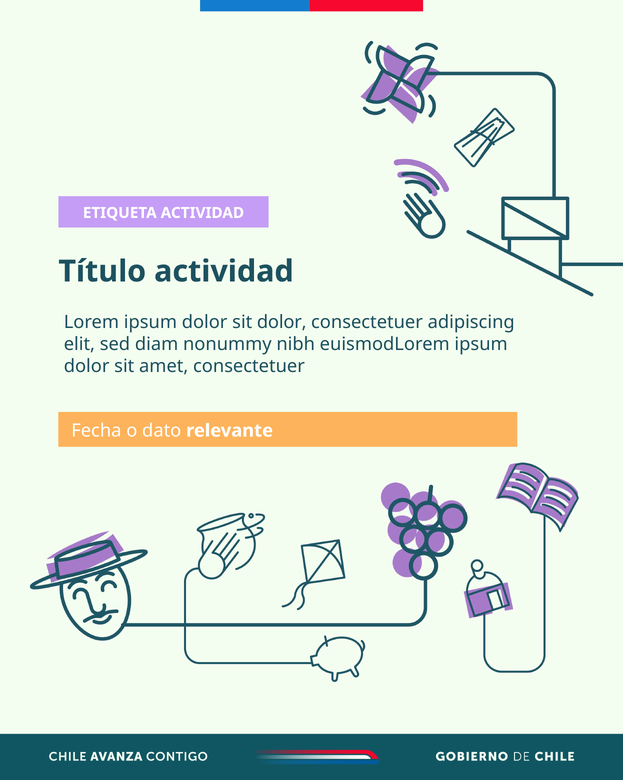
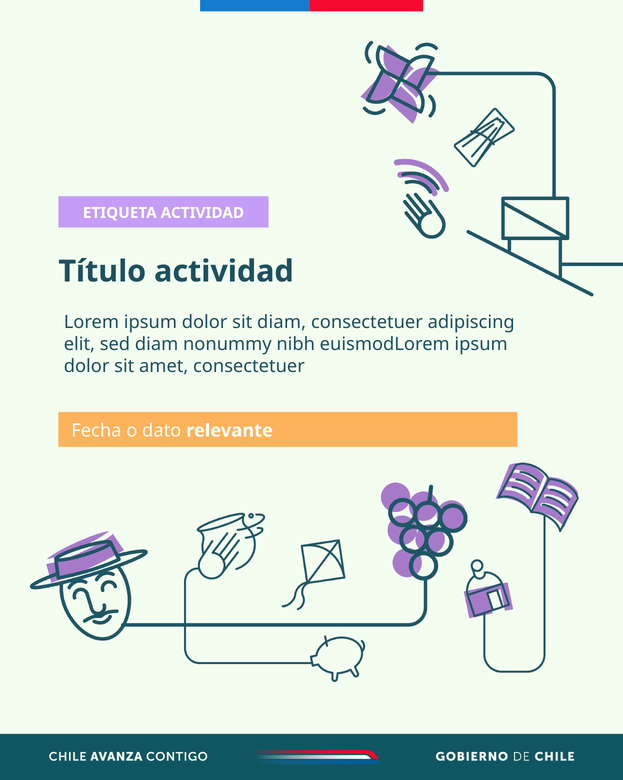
sit dolor: dolor -> diam
